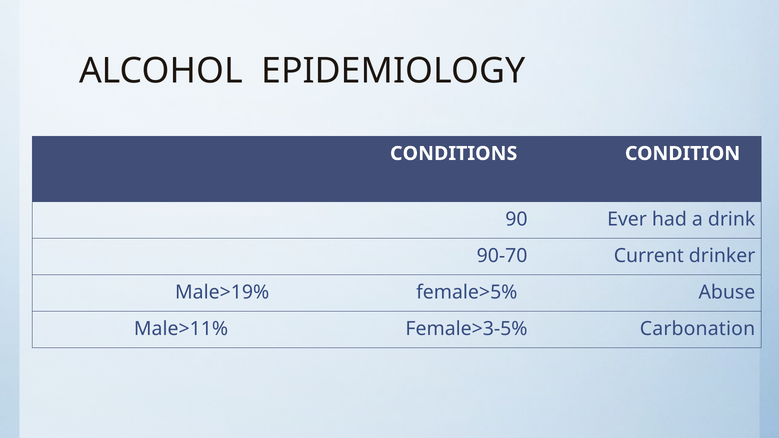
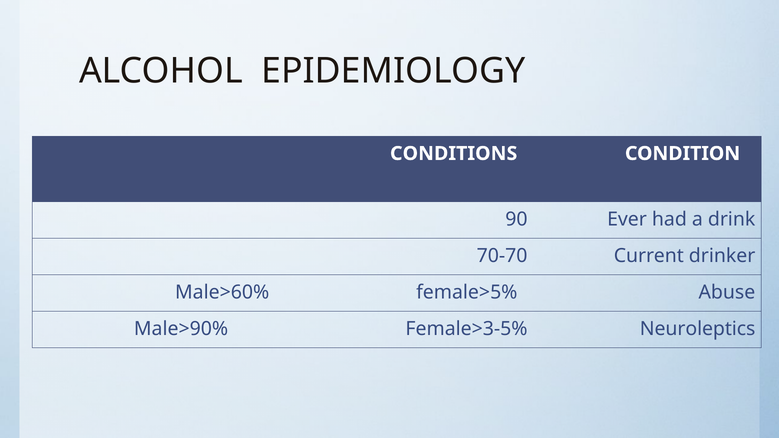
90-70: 90-70 -> 70-70
Male>19%: Male>19% -> Male>60%
Male>11%: Male>11% -> Male>90%
Carbonation: Carbonation -> Neuroleptics
